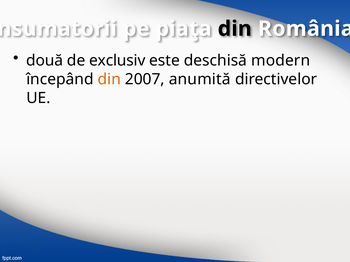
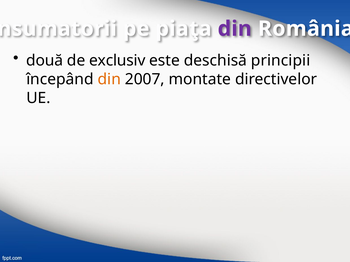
din at (235, 29) colour: black -> purple
modern: modern -> principii
anumită: anumită -> montate
